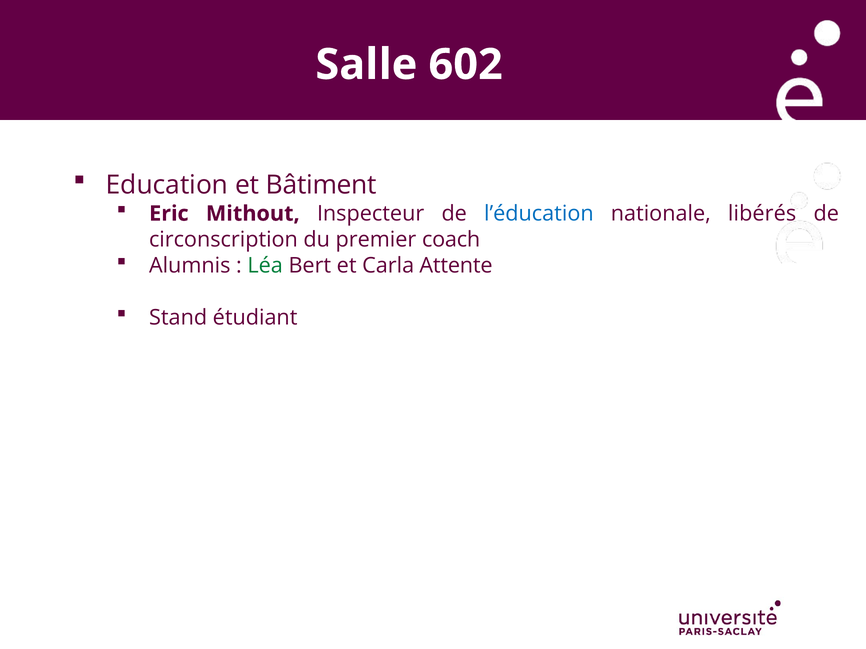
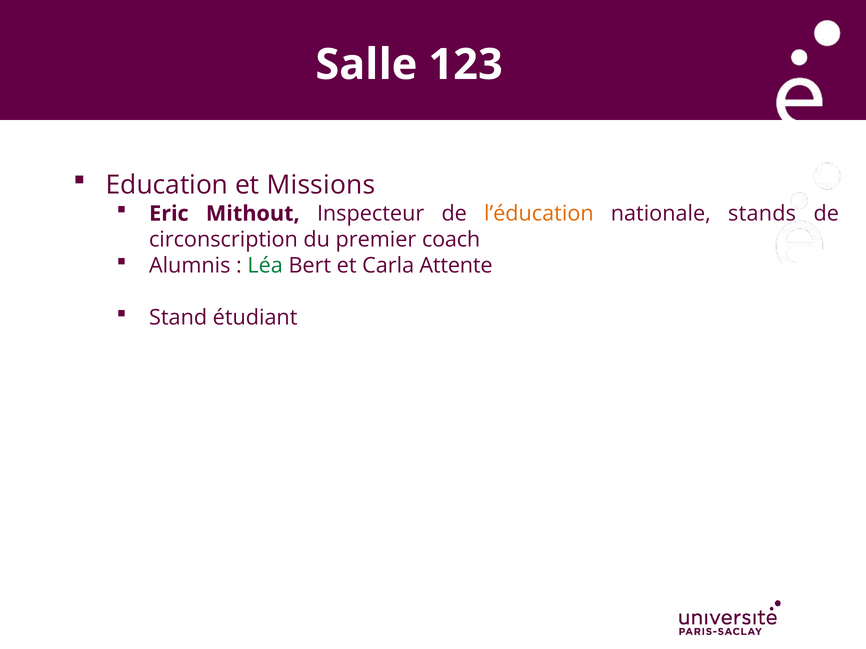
602: 602 -> 123
Bâtiment: Bâtiment -> Missions
l’éducation colour: blue -> orange
libérés: libérés -> stands
